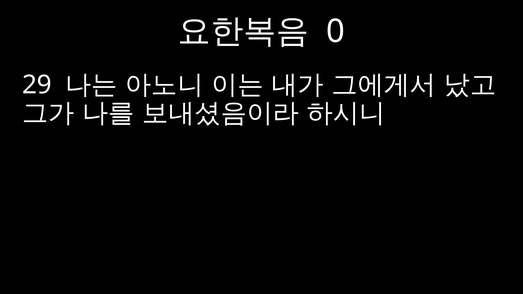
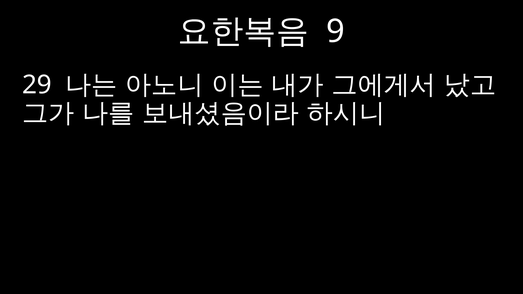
0: 0 -> 9
